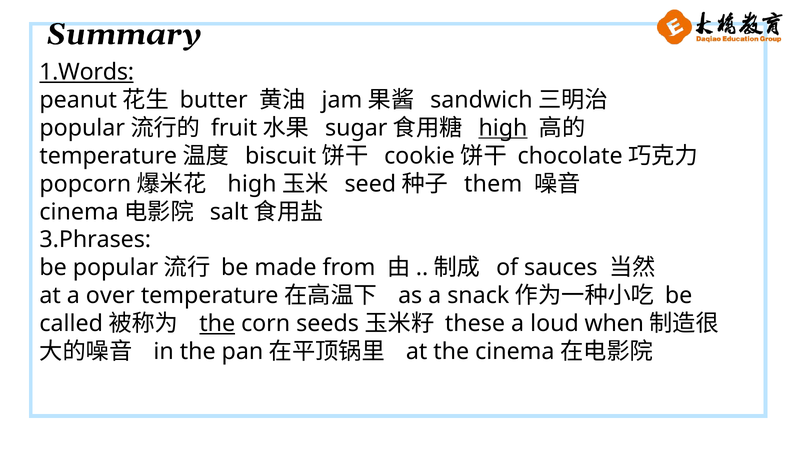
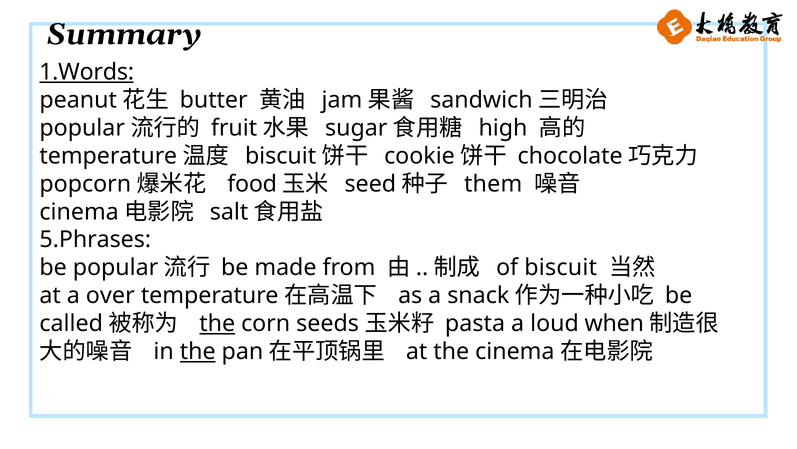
high at (503, 128) underline: present -> none
high at (252, 184): high -> food
3.Phrases: 3.Phrases -> 5.Phrases
of sauces: sauces -> biscuit
these: these -> pasta
the at (198, 351) underline: none -> present
